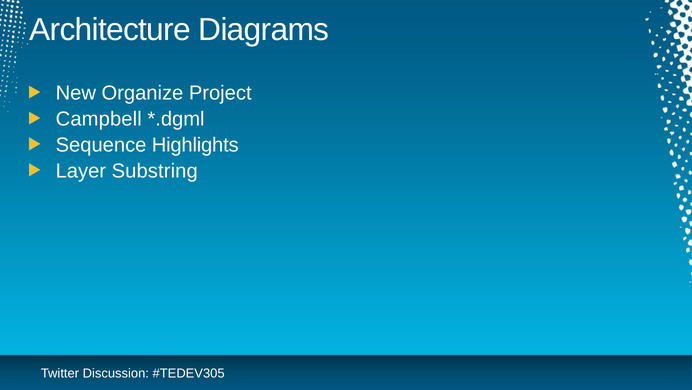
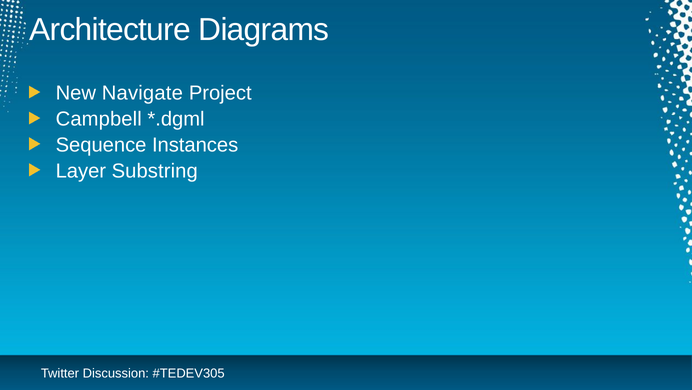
Organize: Organize -> Navigate
Highlights: Highlights -> Instances
